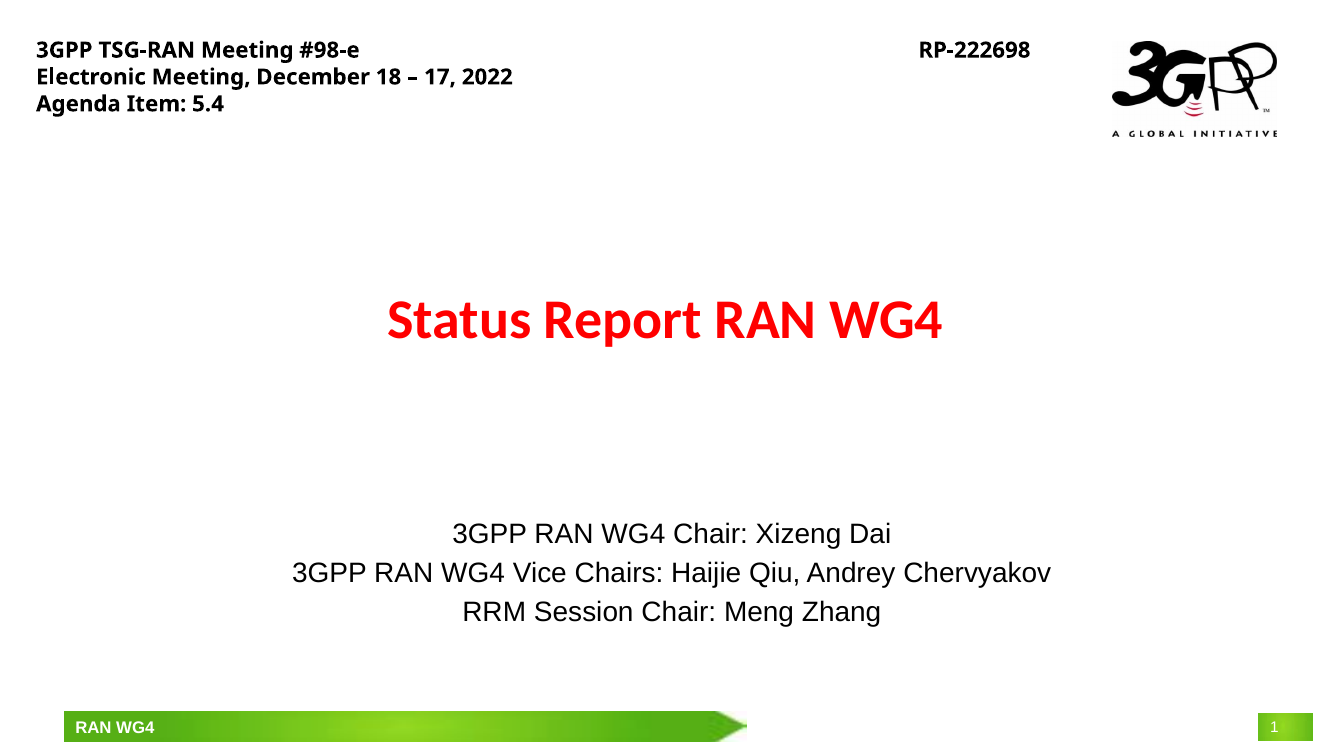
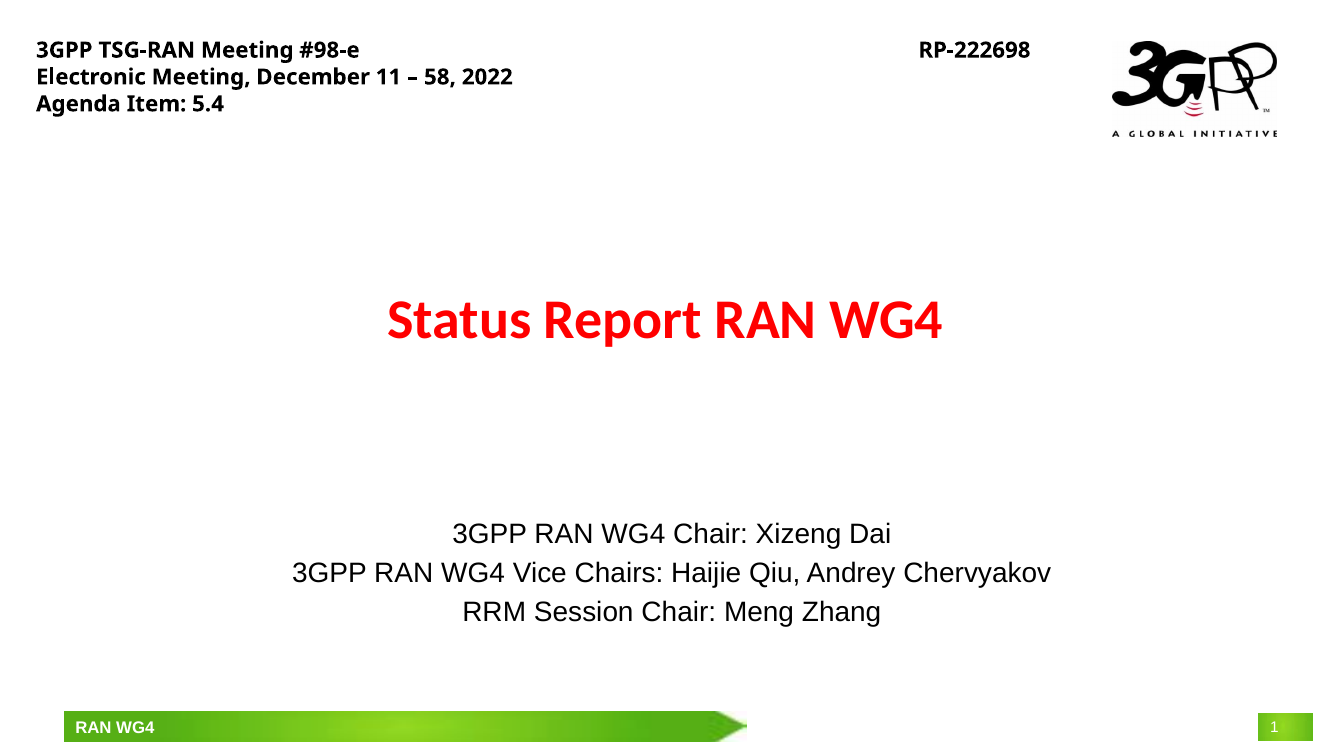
18: 18 -> 11
17: 17 -> 58
